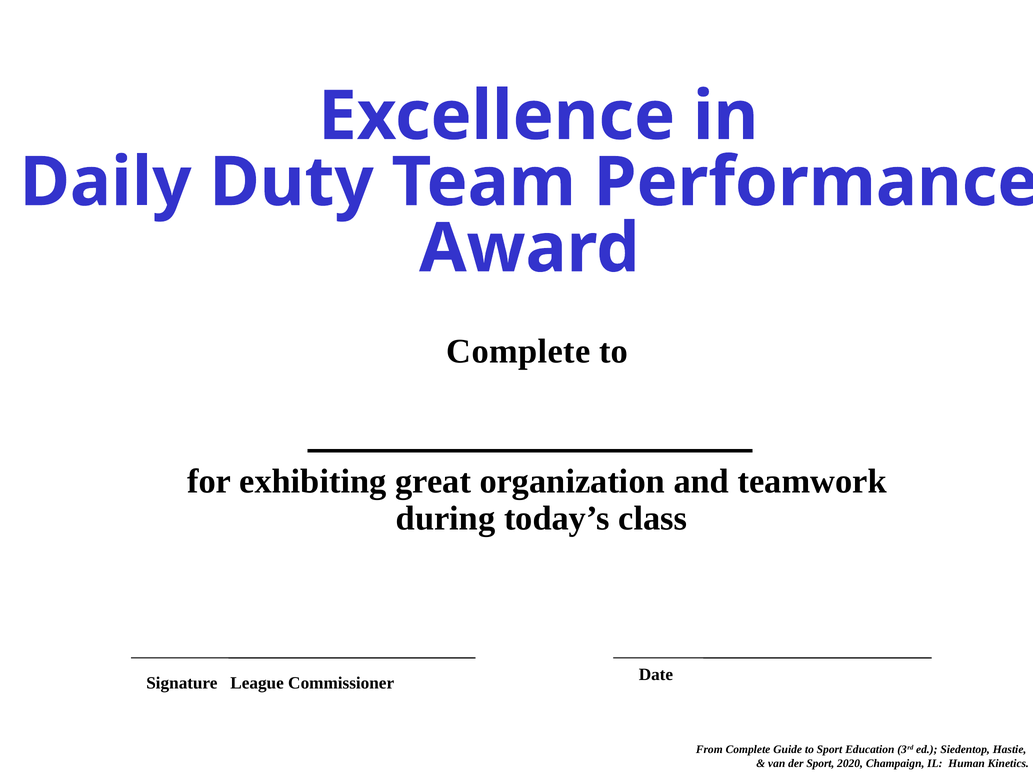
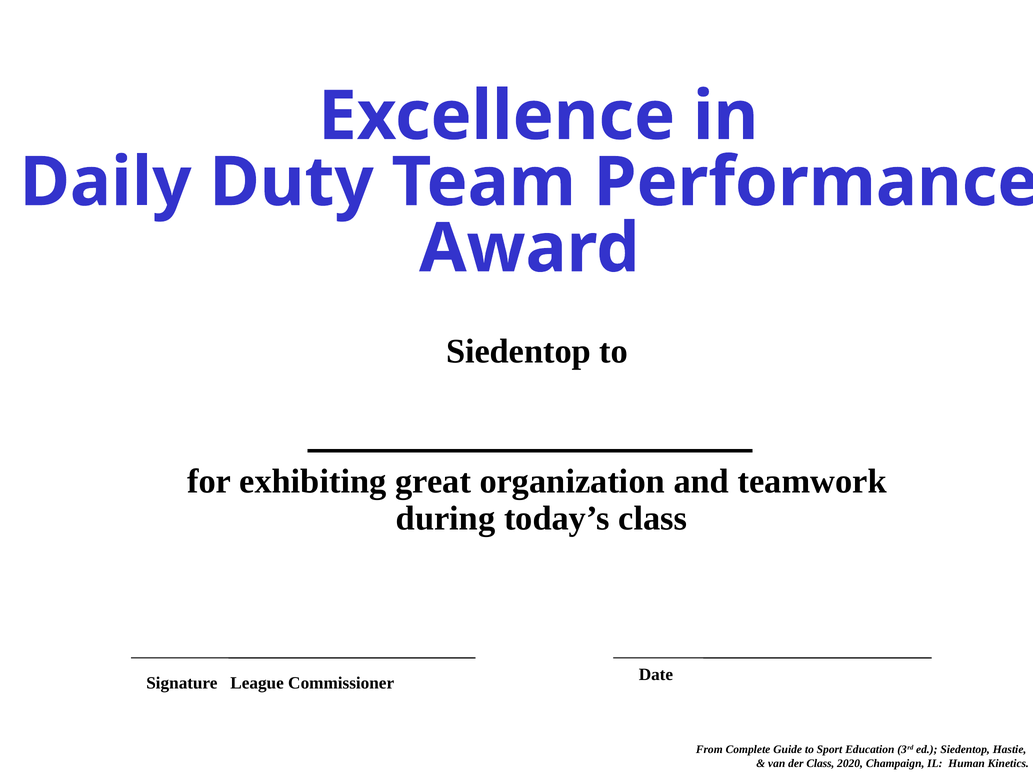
Complete at (518, 351): Complete -> Siedentop
der Sport: Sport -> Class
